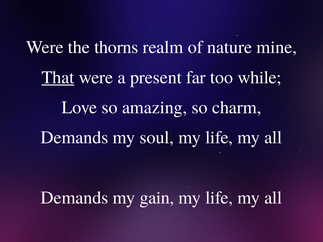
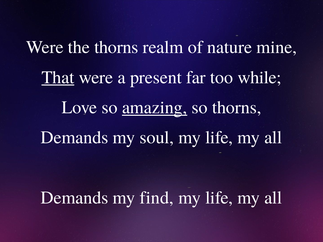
amazing underline: none -> present
so charm: charm -> thorns
gain: gain -> find
